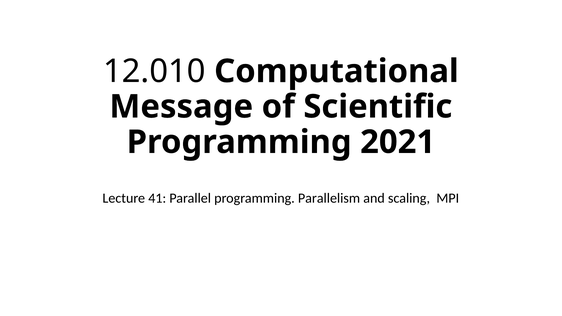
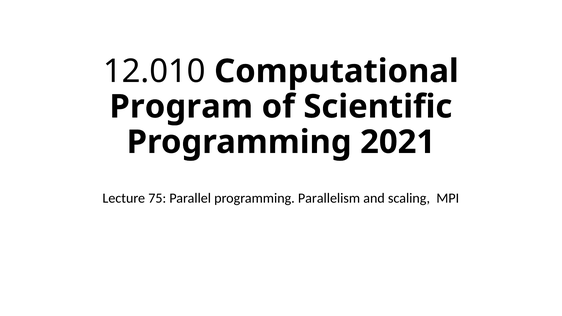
Message: Message -> Program
41: 41 -> 75
